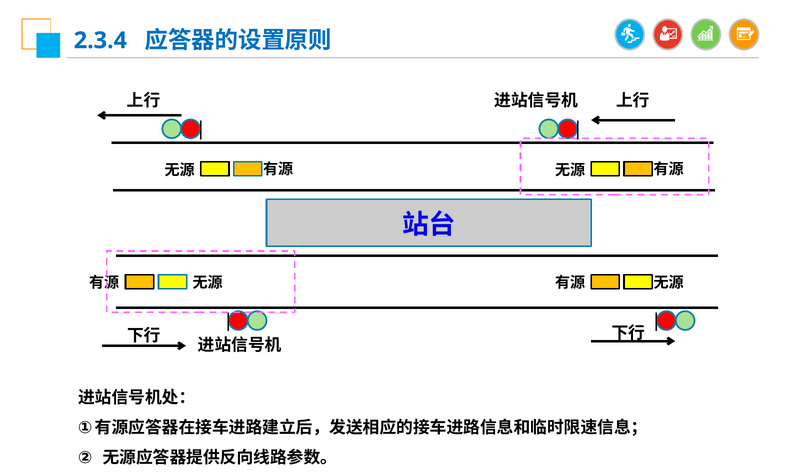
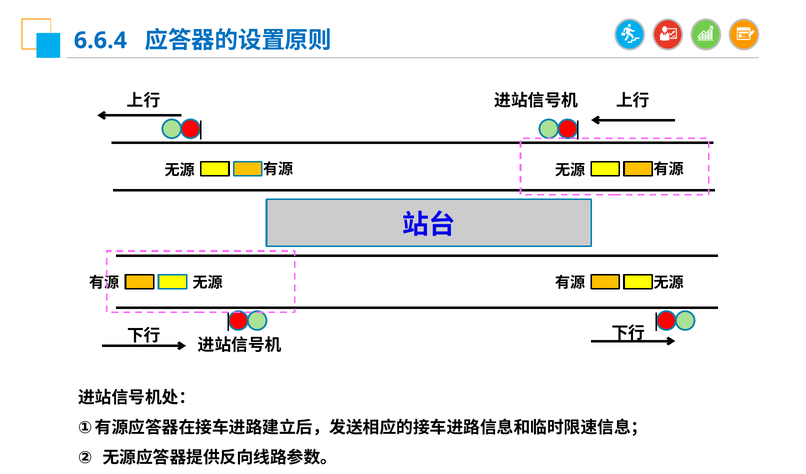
2.3.4: 2.3.4 -> 6.6.4
